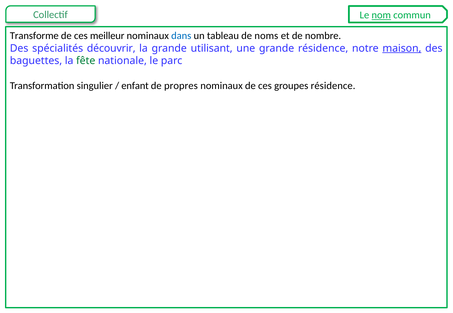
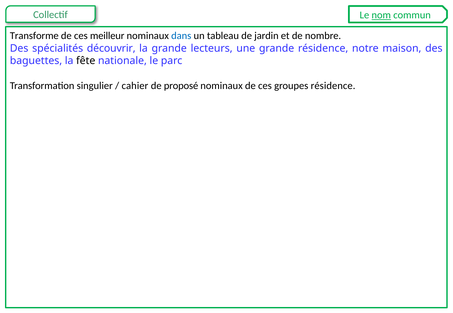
noms: noms -> jardin
utilisant: utilisant -> lecteurs
maison underline: present -> none
fête colour: green -> black
enfant: enfant -> cahier
propres: propres -> proposé
